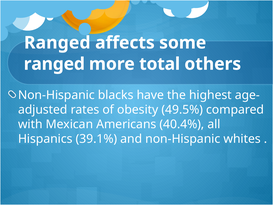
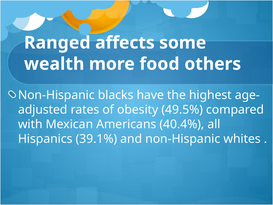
ranged at (54, 64): ranged -> wealth
total: total -> food
